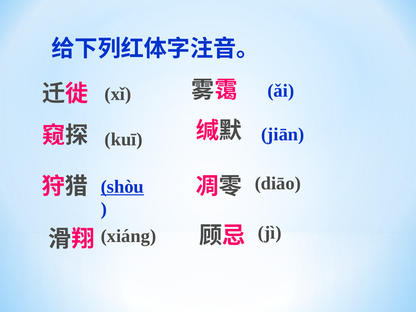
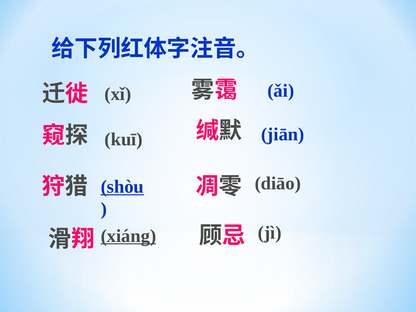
xiáng underline: none -> present
